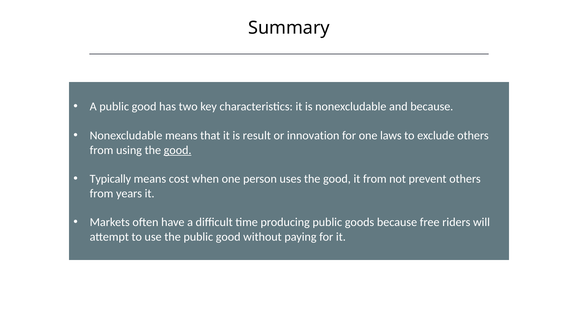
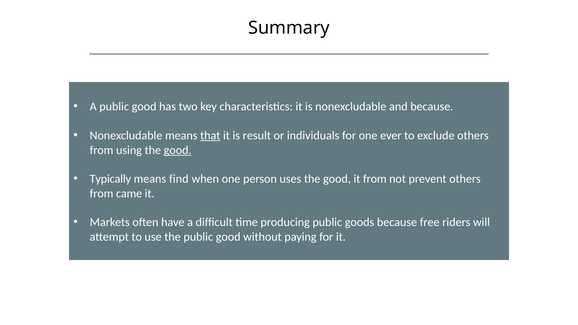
that underline: none -> present
innovation: innovation -> individuals
laws: laws -> ever
cost: cost -> find
years: years -> came
